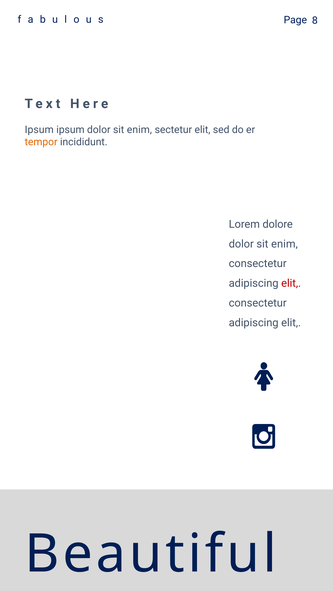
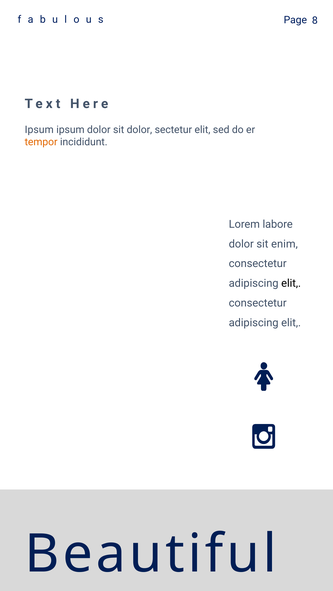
ipsum dolor sit enim: enim -> dolor
dolore: dolore -> labore
elit at (291, 284) colour: red -> black
